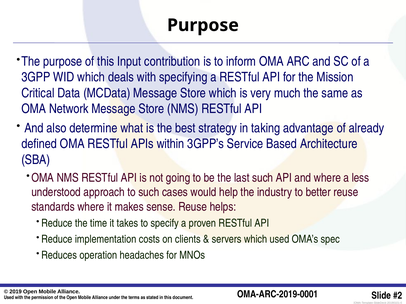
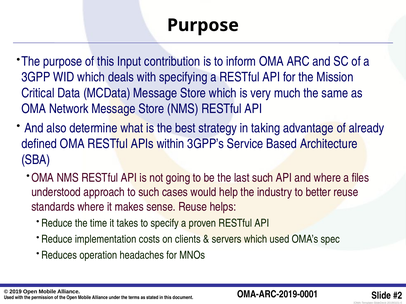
less: less -> files
